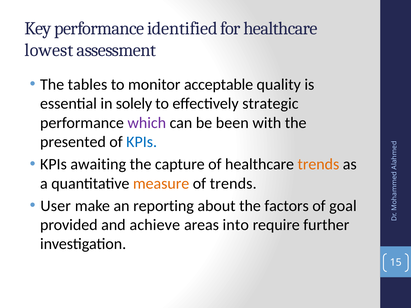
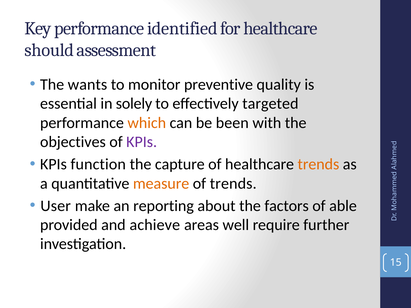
lowest: lowest -> should
tables: tables -> wants
acceptable: acceptable -> preventive
strategic: strategic -> targeted
which colour: purple -> orange
presented: presented -> objectives
KPIs at (142, 142) colour: blue -> purple
awaiting: awaiting -> function
goal: goal -> able
into: into -> well
